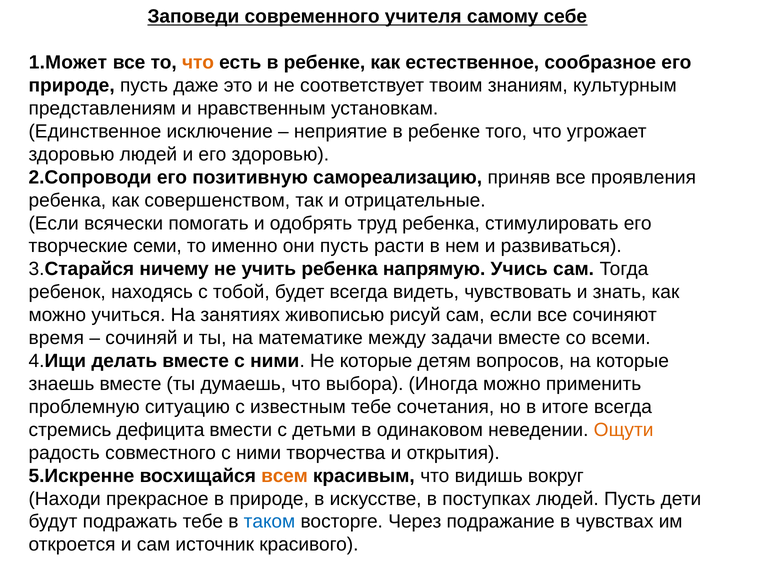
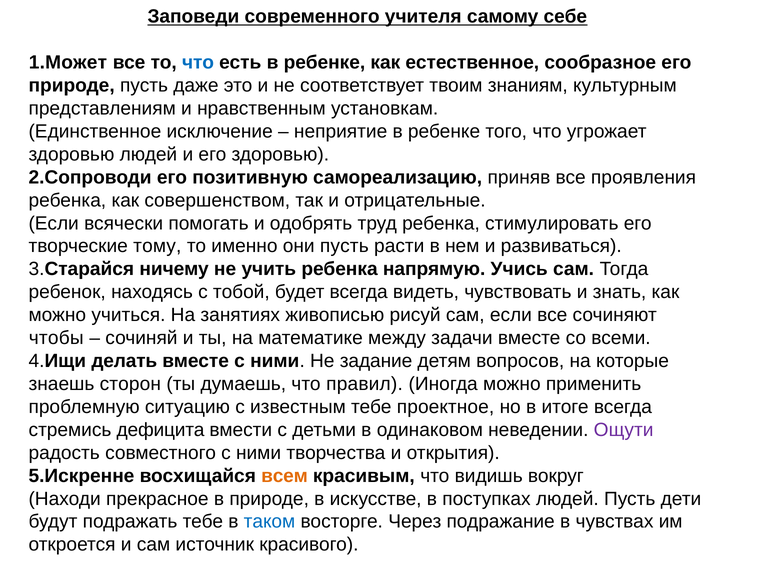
что at (198, 62) colour: orange -> blue
семи: семи -> тому
время: время -> чтобы
Не которые: которые -> задание
знаешь вместе: вместе -> сторон
выбора: выбора -> правил
сочетания: сочетания -> проектное
Ощути colour: orange -> purple
